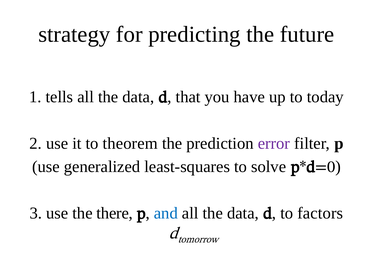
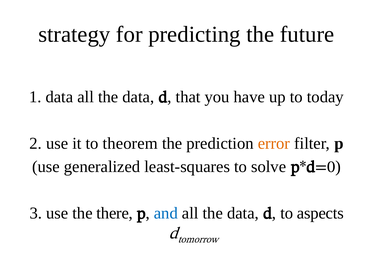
1 tells: tells -> data
error colour: purple -> orange
factors: factors -> aspects
